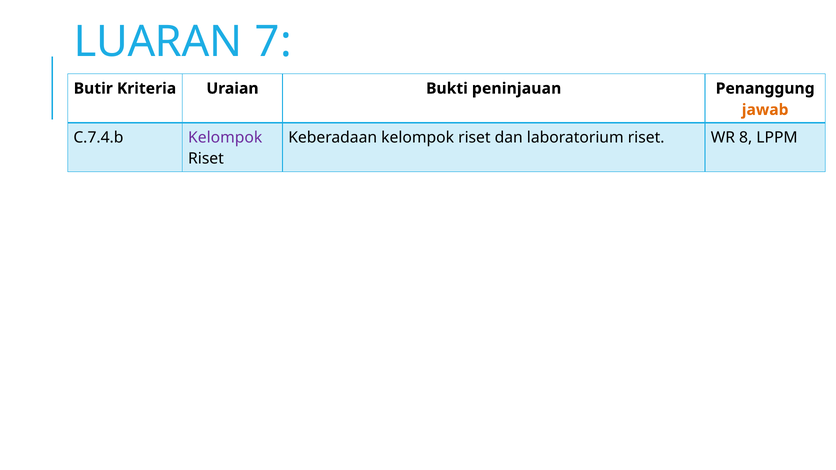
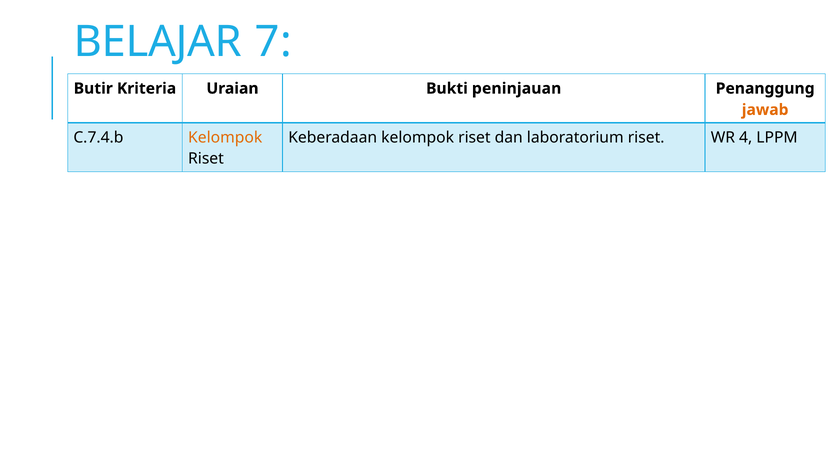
LUARAN: LUARAN -> BELAJAR
Kelompok at (225, 137) colour: purple -> orange
8: 8 -> 4
